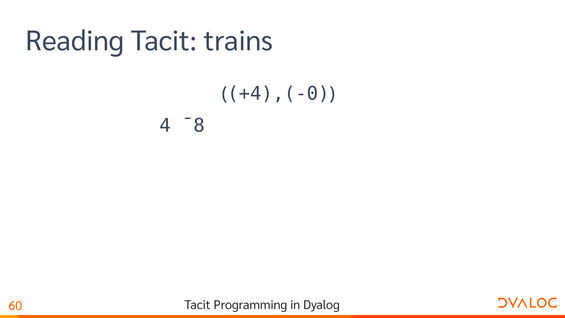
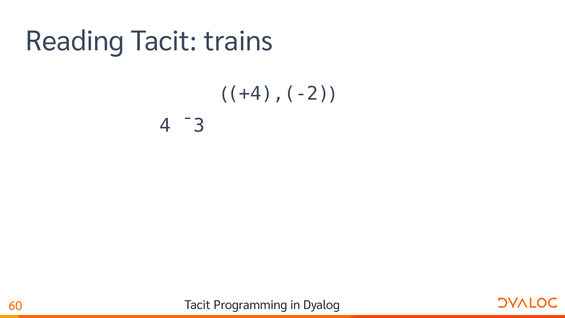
+4),(-0: +4),(-0 -> +4),(-2
¯8: ¯8 -> ¯3
